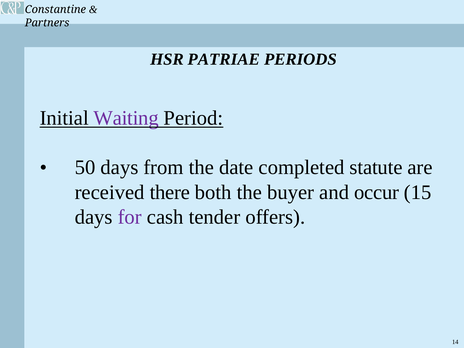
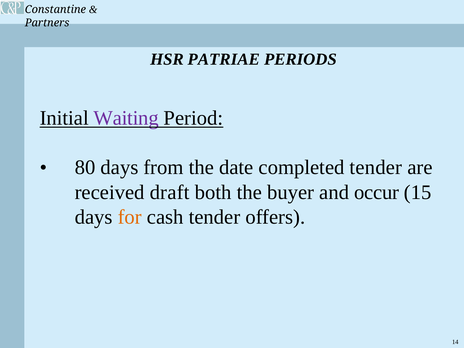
50: 50 -> 80
completed statute: statute -> tender
there: there -> draft
for colour: purple -> orange
